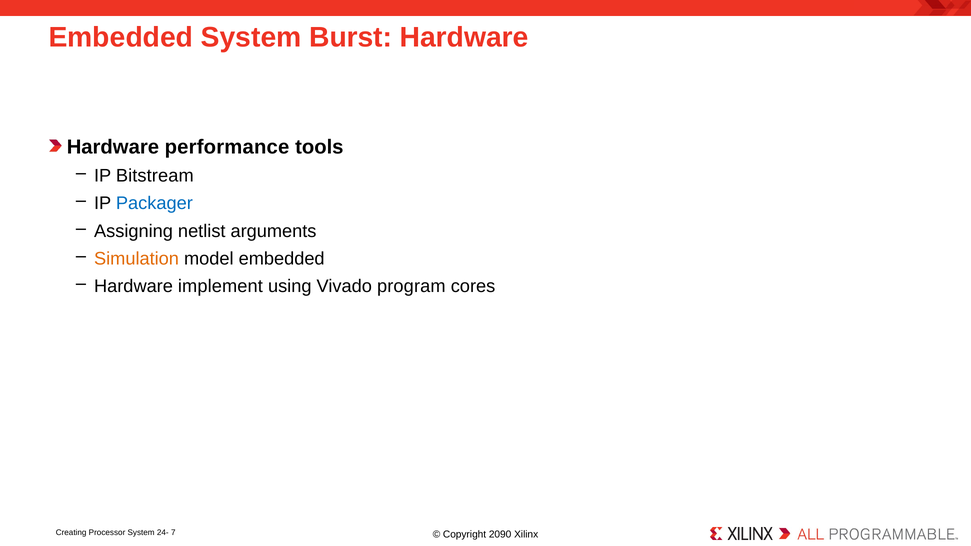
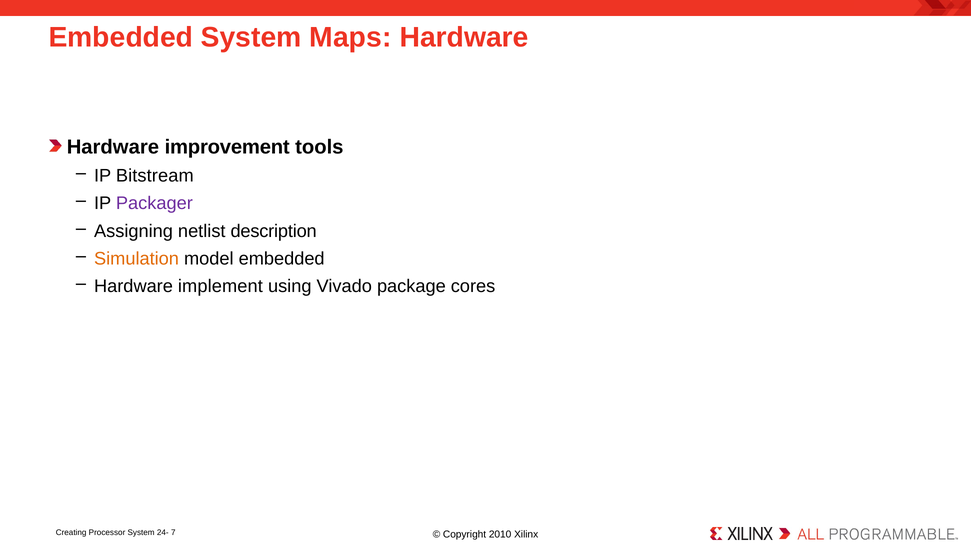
Burst: Burst -> Maps
performance: performance -> improvement
Packager colour: blue -> purple
arguments: arguments -> description
program: program -> package
2090: 2090 -> 2010
